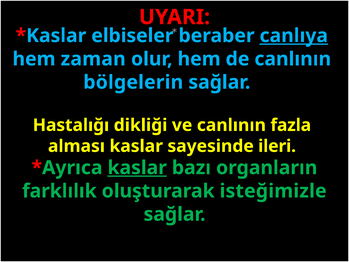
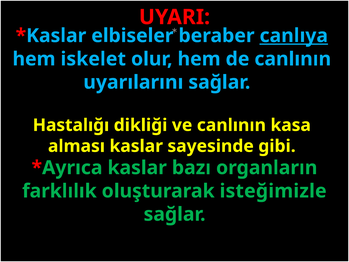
zaman: zaman -> iskelet
bölgelerin: bölgelerin -> uyarılarını
fazla: fazla -> kasa
ileri: ileri -> gibi
kaslar at (137, 168) underline: present -> none
